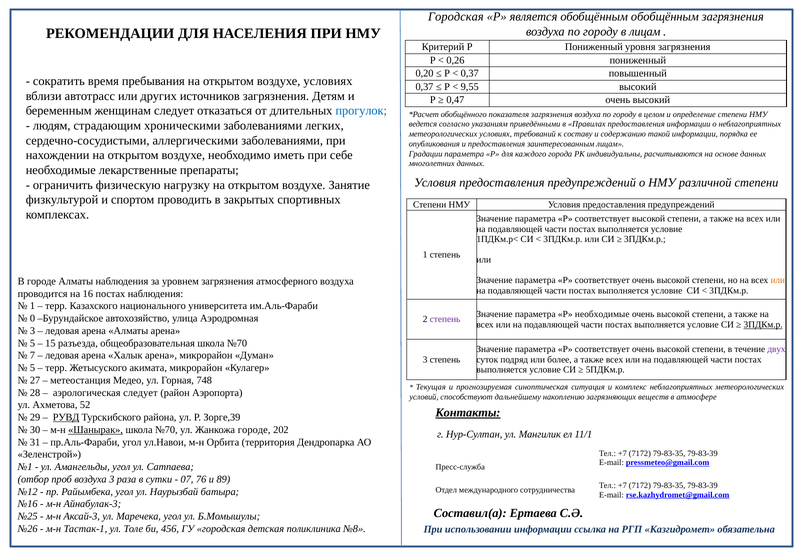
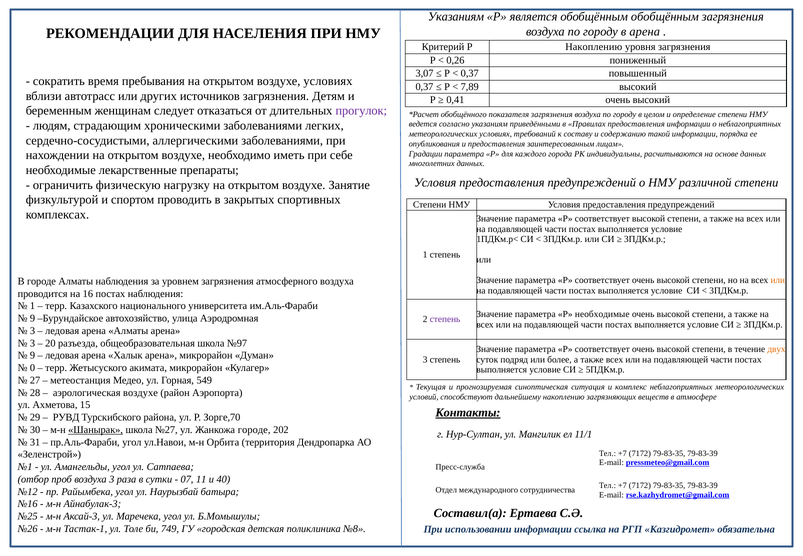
Городская at (456, 17): Городская -> Указаниям
в лицам: лицам -> арена
Р Пониженный: Пониженный -> Накоплению
0,20: 0,20 -> 3,07
9,55: 9,55 -> 7,89
0,47: 0,47 -> 0,41
прогулок colour: blue -> purple
0 at (33, 318): 0 -> 9
3ПДКм.р at (763, 325) underline: present -> none
5 at (33, 343): 5 -> 3
15: 15 -> 20
общеобразовательная школа №70: №70 -> №97
двух colour: purple -> orange
7 at (33, 356): 7 -> 9
5 at (33, 368): 5 -> 0
748: 748 -> 549
аэрологическая следует: следует -> воздухе
52: 52 -> 15
РУВД underline: present -> none
Зорге,39: Зорге,39 -> Зорге,70
№70 at (166, 430): №70 -> №27
76: 76 -> 11
89: 89 -> 40
456: 456 -> 749
